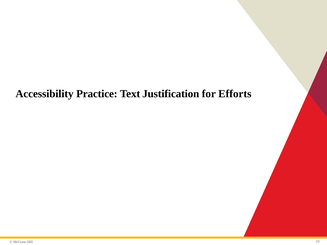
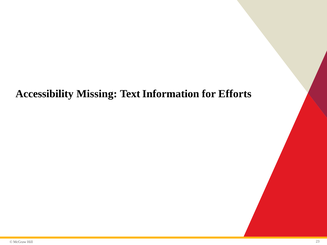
Practice: Practice -> Missing
Justification: Justification -> Information
